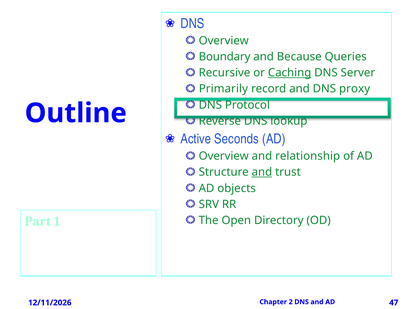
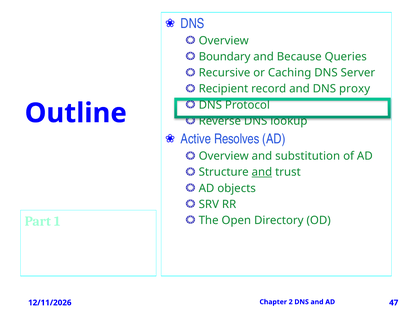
Caching underline: present -> none
Primarily: Primarily -> Recipient
Seconds: Seconds -> Resolves
relationship: relationship -> substitution
